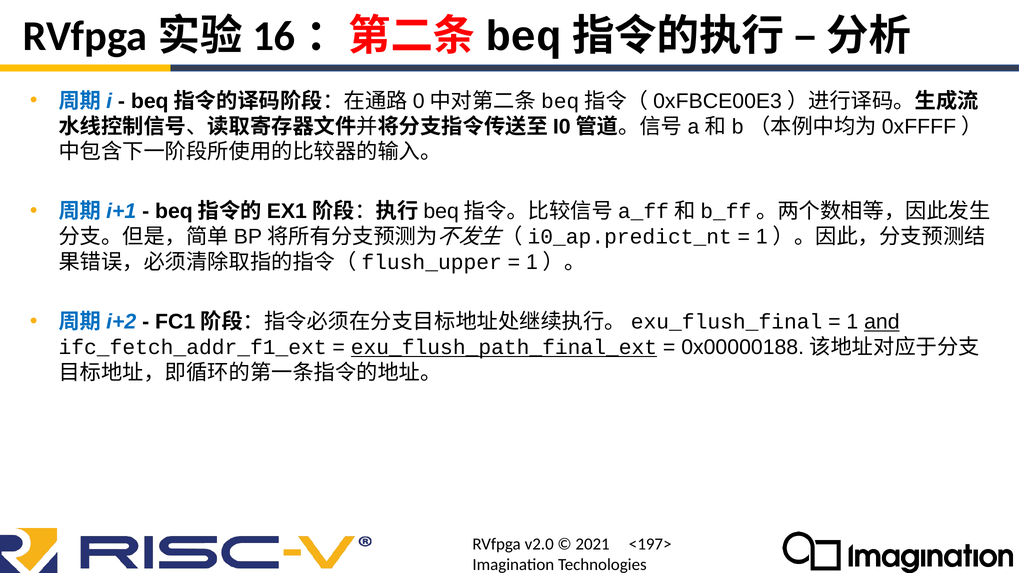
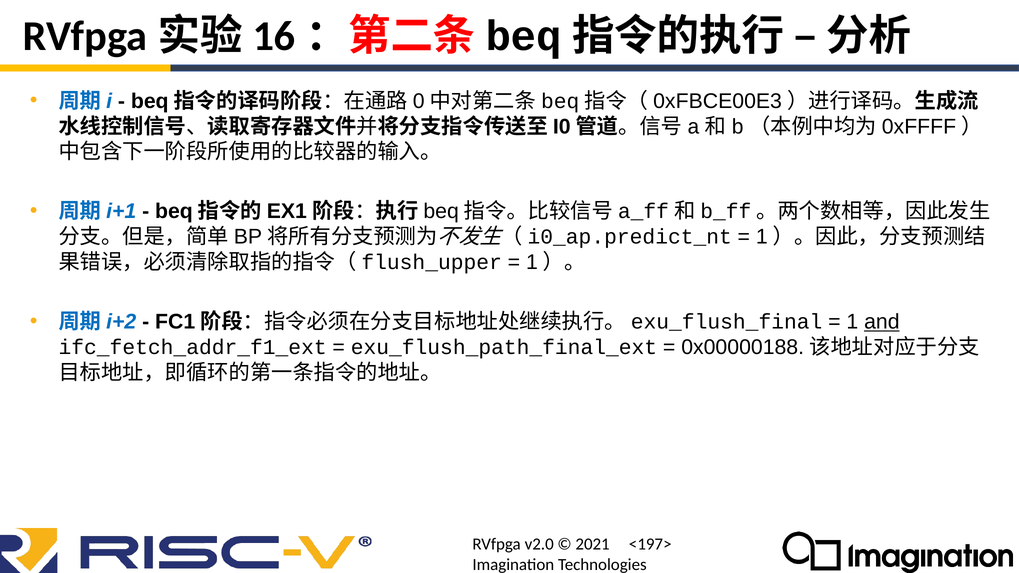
exu_flush_path_final_ext underline: present -> none
